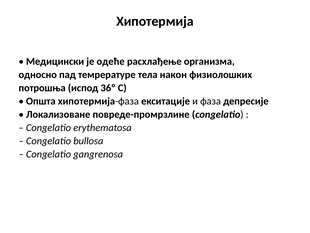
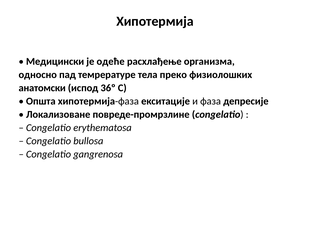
након: након -> преко
потрошња: потрошња -> анатомски
